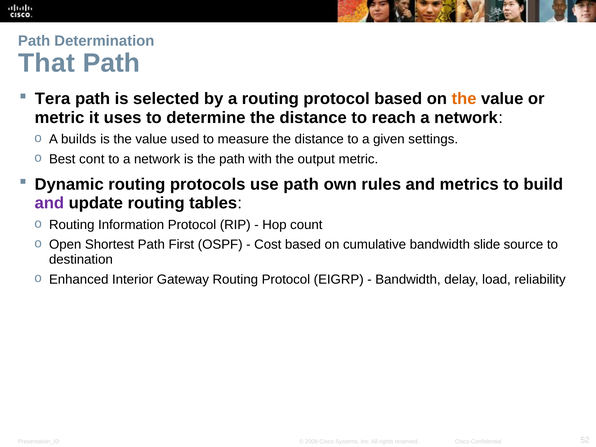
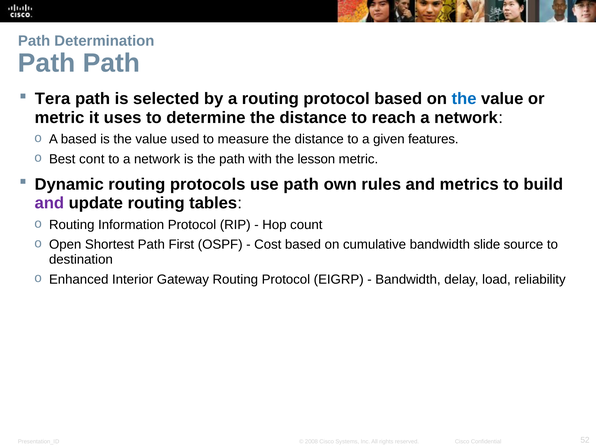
That at (47, 63): That -> Path
the at (464, 99) colour: orange -> blue
A builds: builds -> based
settings: settings -> features
output: output -> lesson
